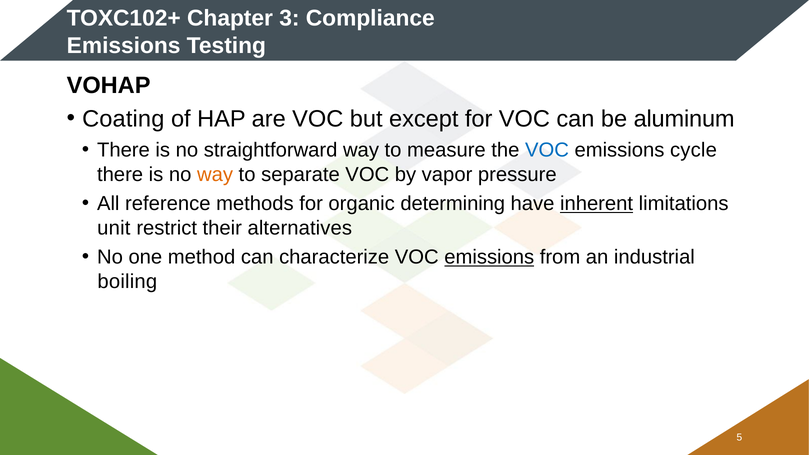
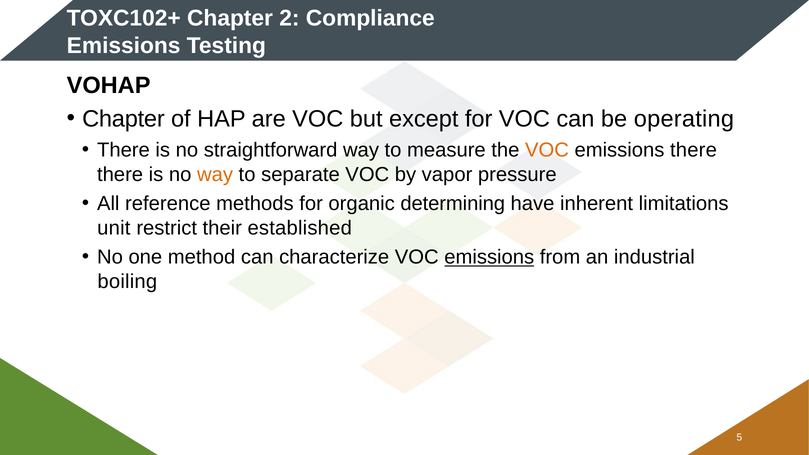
3: 3 -> 2
Coating at (123, 119): Coating -> Chapter
aluminum: aluminum -> operating
VOC at (547, 150) colour: blue -> orange
emissions cycle: cycle -> there
inherent underline: present -> none
alternatives: alternatives -> established
